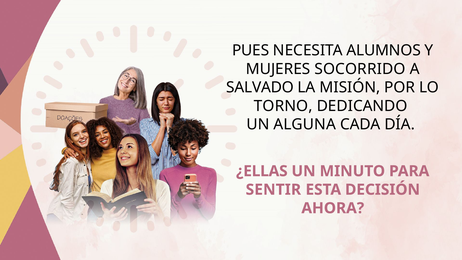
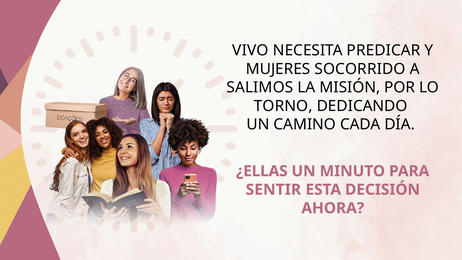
PUES: PUES -> VIVO
ALUMNOS: ALUMNOS -> PREDICAR
SALVADO: SALVADO -> SALIMOS
ALGUNA: ALGUNA -> CAMINO
